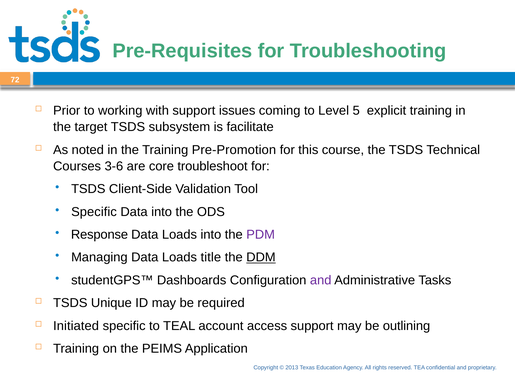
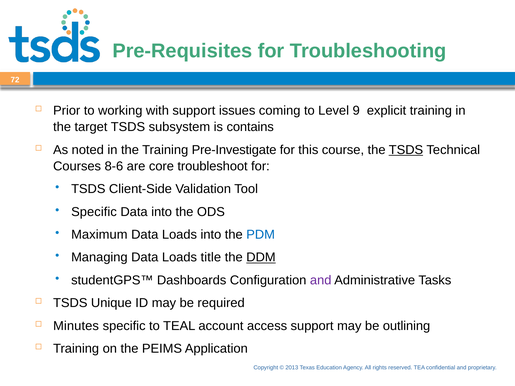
5: 5 -> 9
facilitate: facilitate -> contains
Pre-Promotion: Pre-Promotion -> Pre-Investigate
TSDS at (406, 150) underline: none -> present
3-6: 3-6 -> 8-6
Response: Response -> Maximum
PDM colour: purple -> blue
Initiated: Initiated -> Minutes
